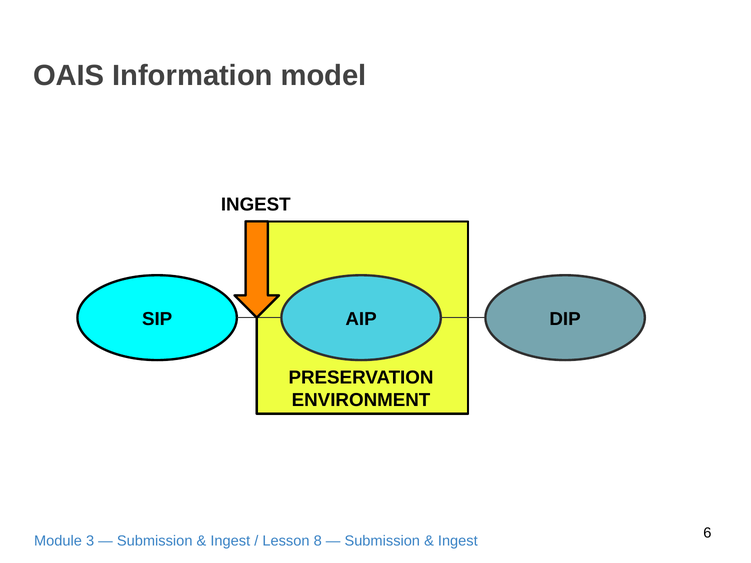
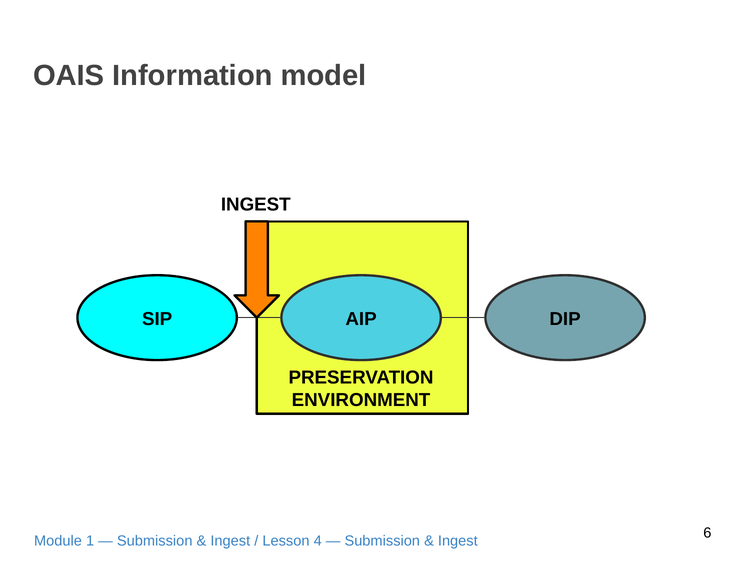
3: 3 -> 1
8: 8 -> 4
